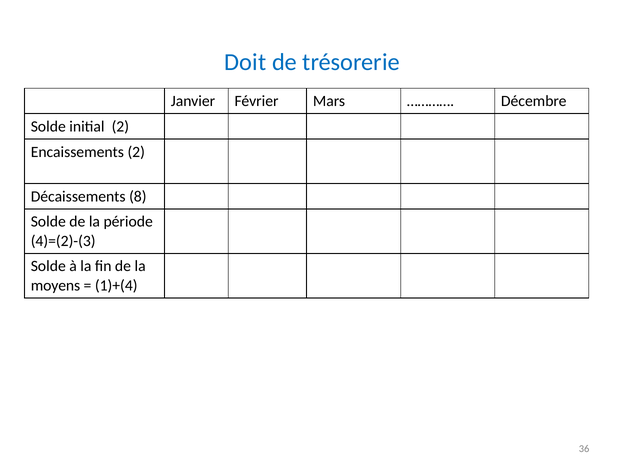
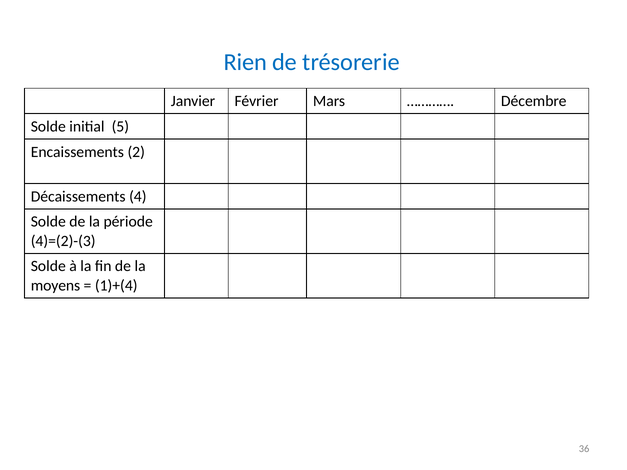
Doit: Doit -> Rien
initial 2: 2 -> 5
8: 8 -> 4
